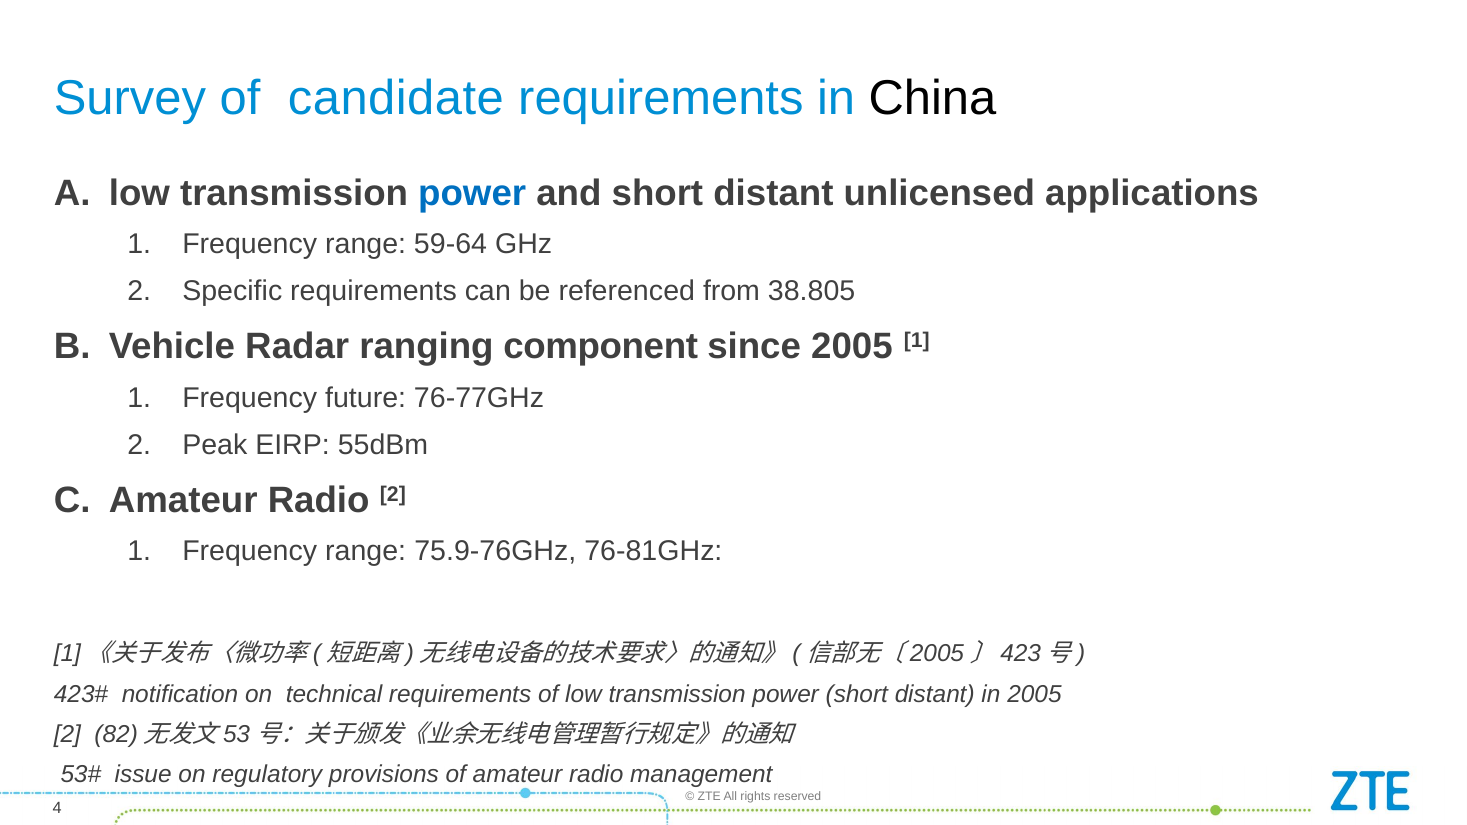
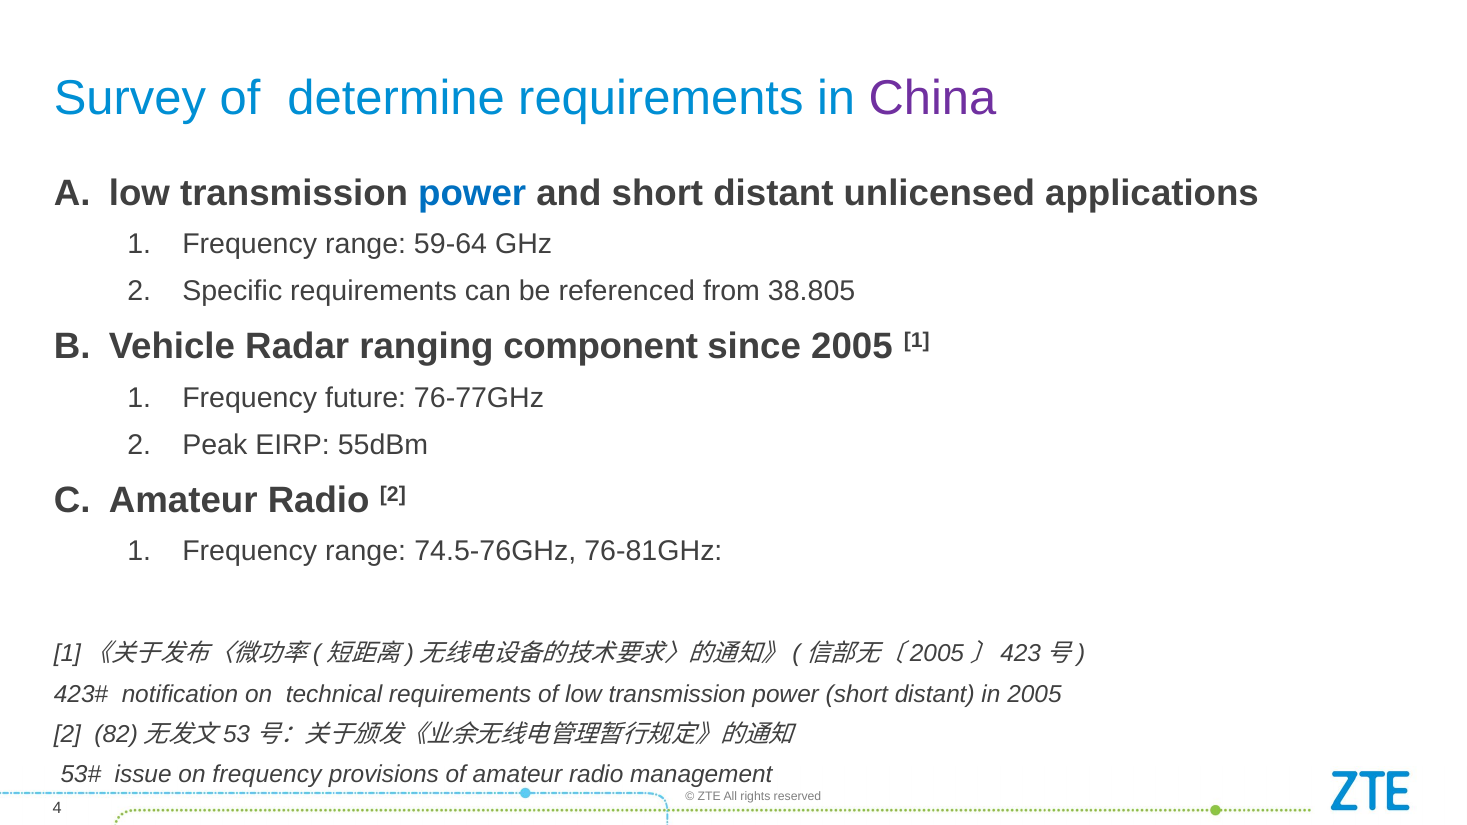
candidate: candidate -> determine
China colour: black -> purple
75.9-76GHz: 75.9-76GHz -> 74.5-76GHz
on regulatory: regulatory -> frequency
